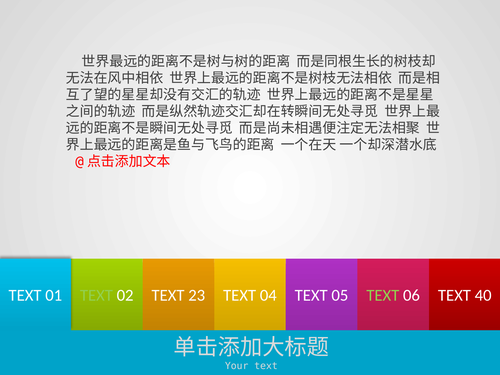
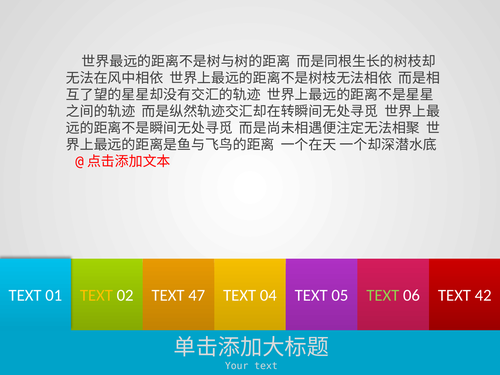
TEXT at (96, 295) colour: light green -> yellow
23: 23 -> 47
40: 40 -> 42
